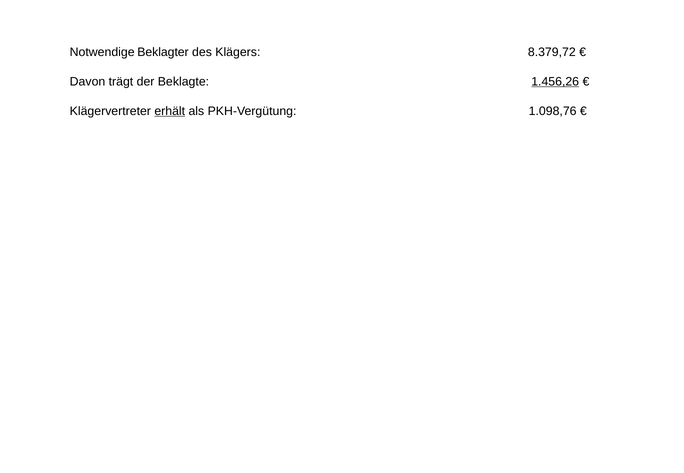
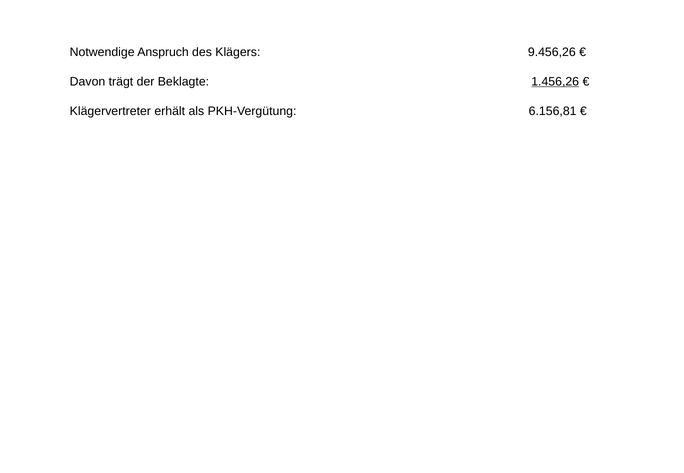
Beklagter: Beklagter -> Anspruch
8.379,72: 8.379,72 -> 9.456,26
erhält underline: present -> none
1.098,76: 1.098,76 -> 6.156,81
